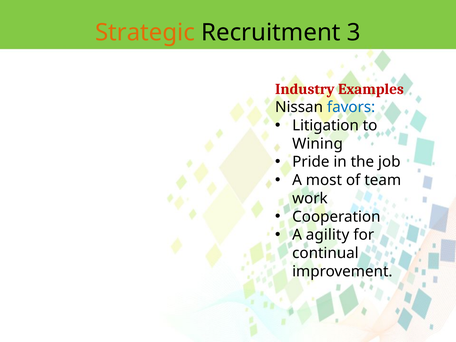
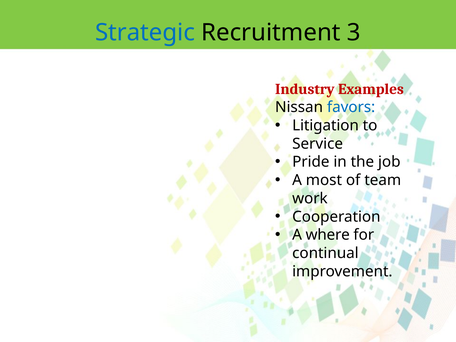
Strategic colour: orange -> blue
Wining: Wining -> Service
agility: agility -> where
